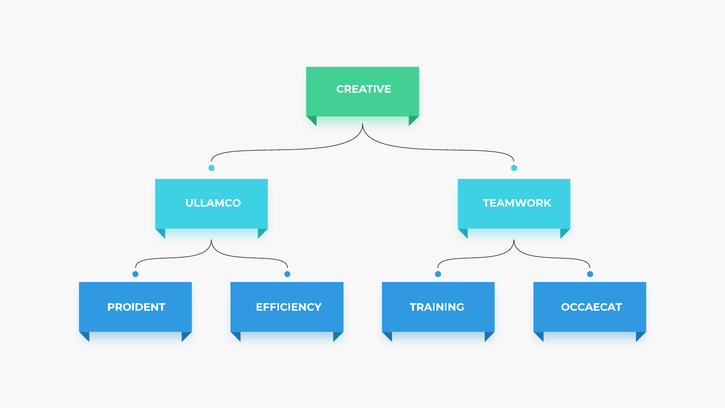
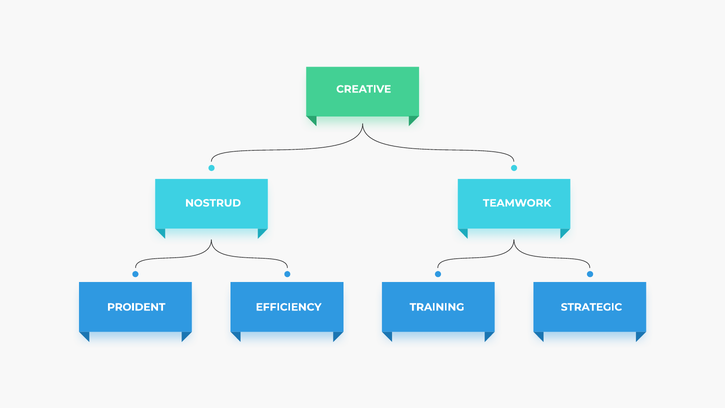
ULLAMCO: ULLAMCO -> NOSTRUD
OCCAECAT: OCCAECAT -> STRATEGIC
